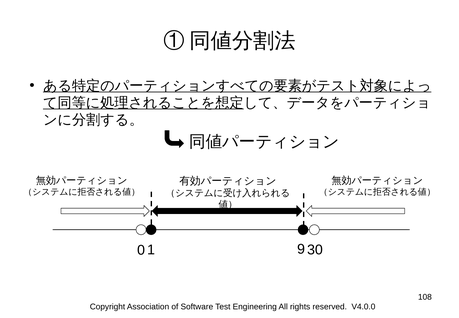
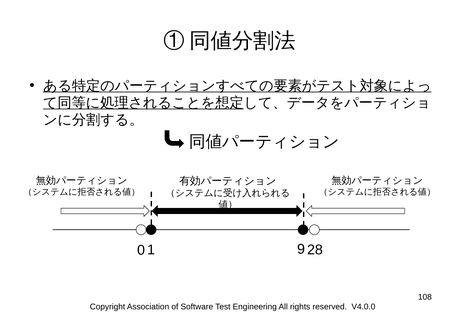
30: 30 -> 28
